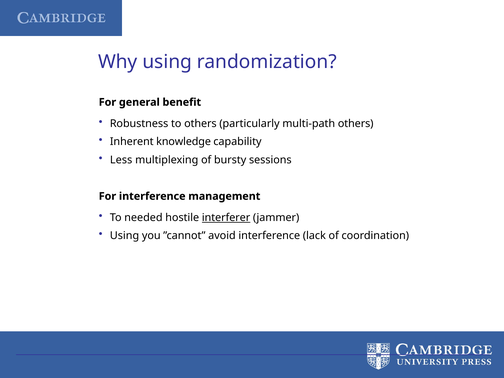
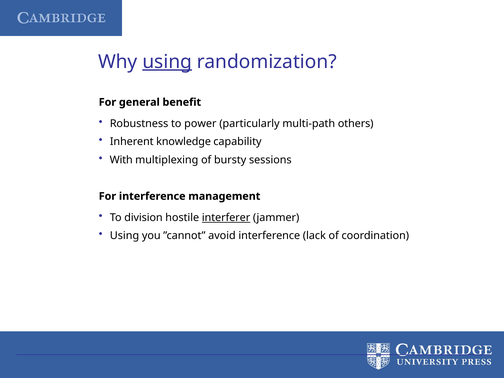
using at (167, 62) underline: none -> present
to others: others -> power
Less: Less -> With
needed: needed -> division
